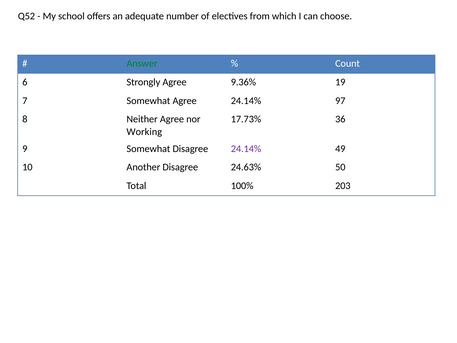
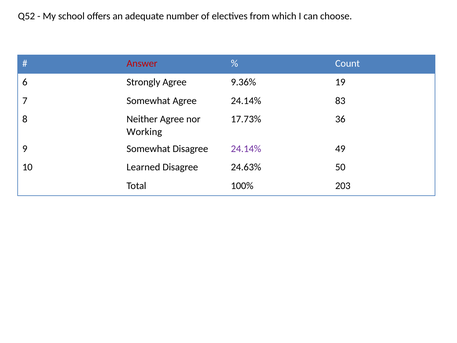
Answer colour: green -> red
97: 97 -> 83
Another: Another -> Learned
